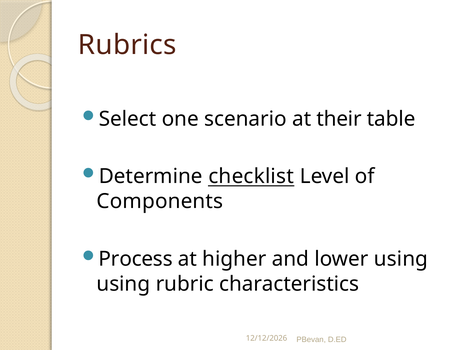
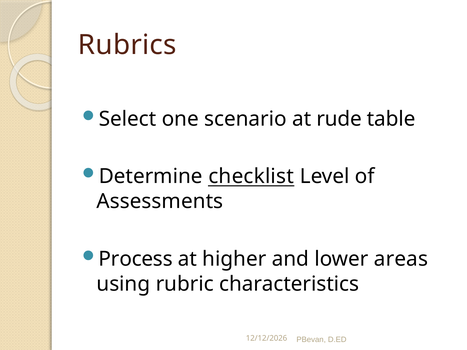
their: their -> rude
Components: Components -> Assessments
lower using: using -> areas
